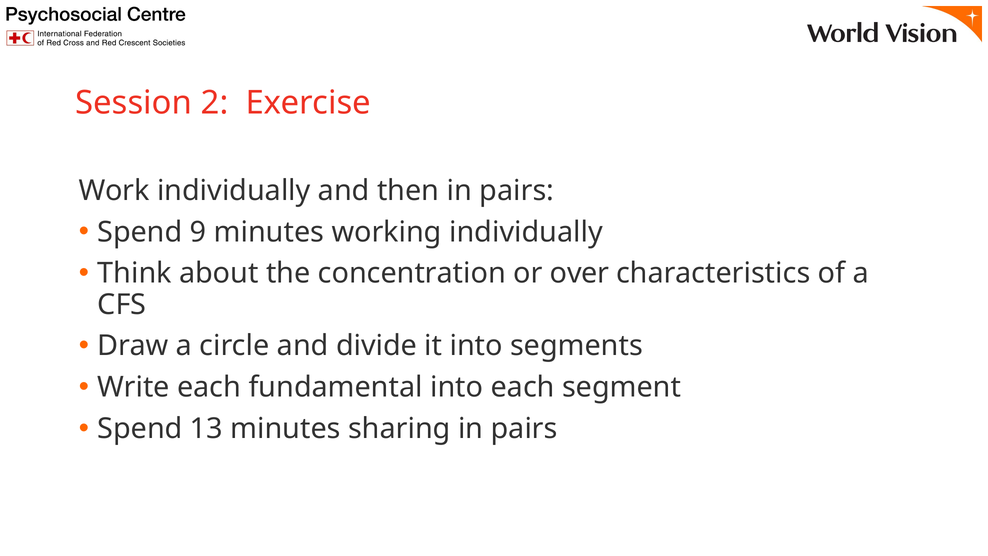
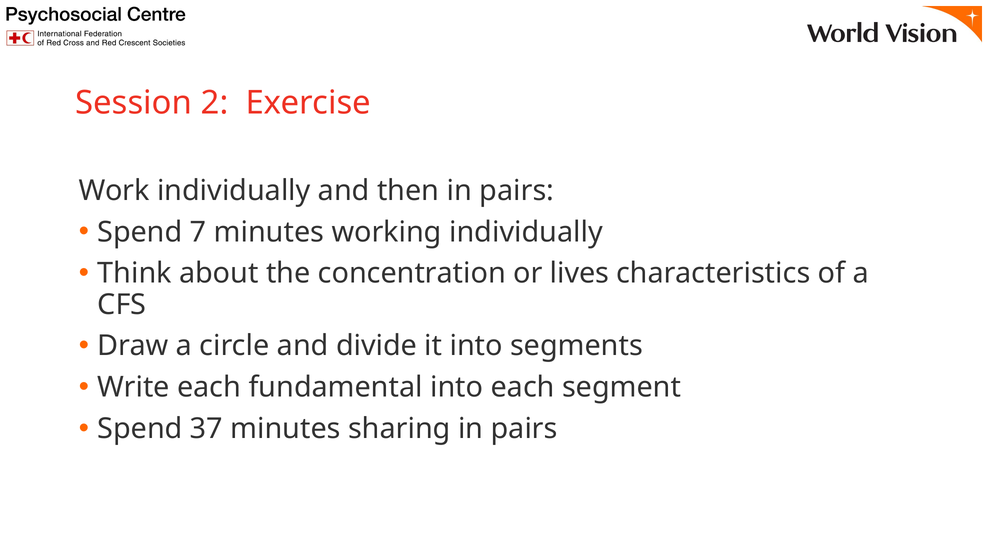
9: 9 -> 7
over: over -> lives
13: 13 -> 37
